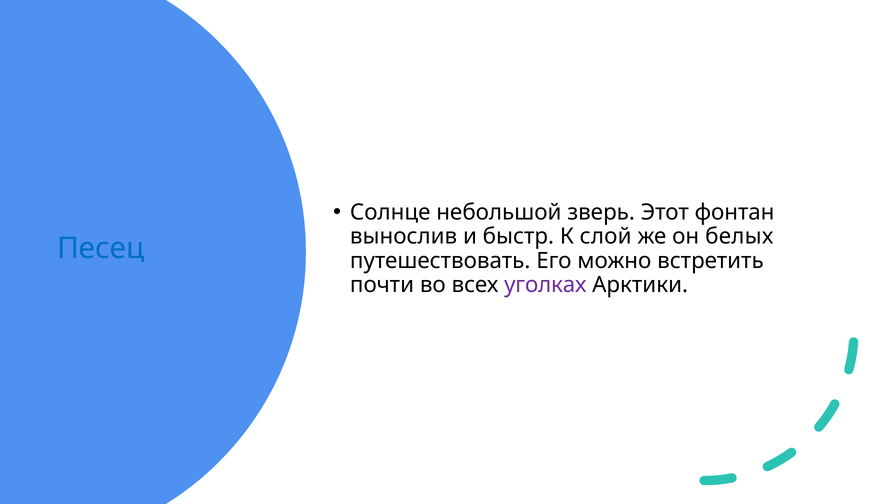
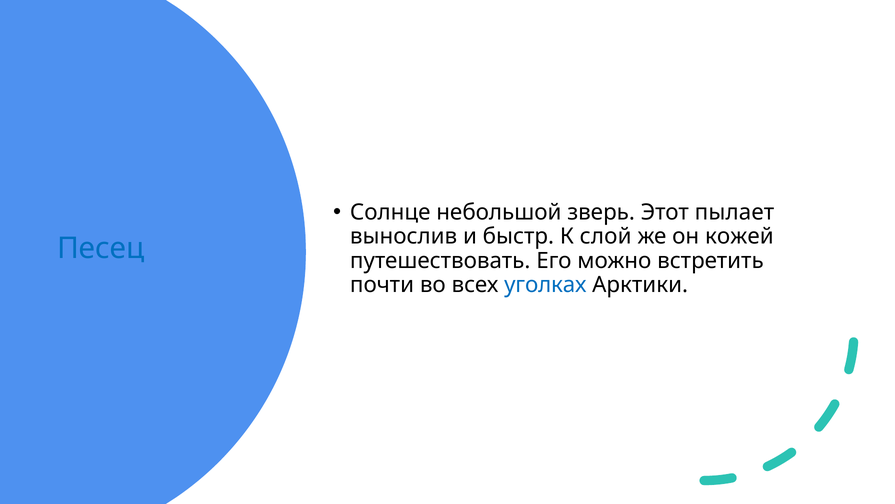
фонтан: фонтан -> пылает
белых: белых -> кожей
уголках colour: purple -> blue
